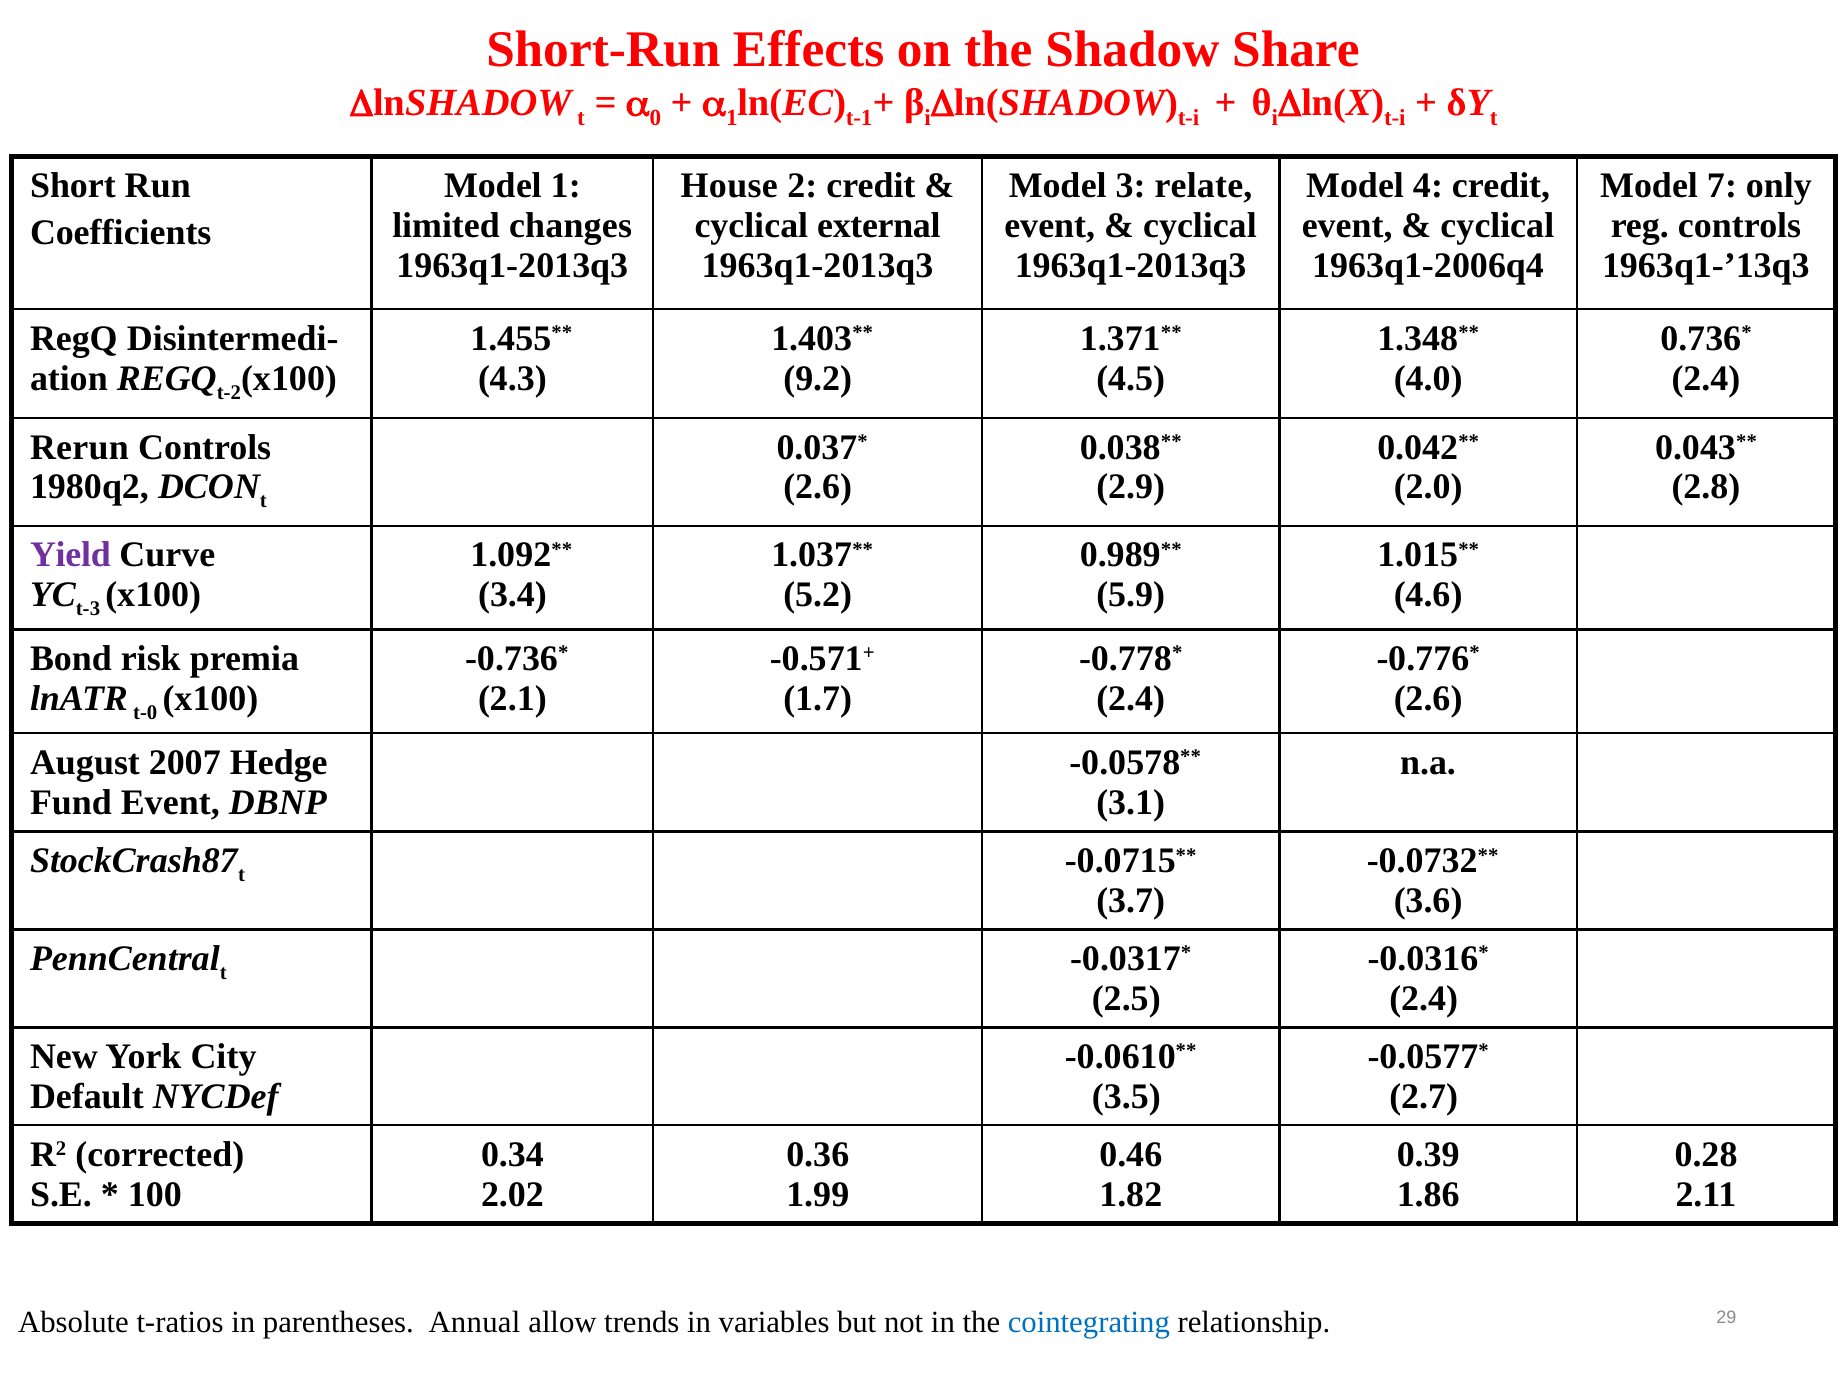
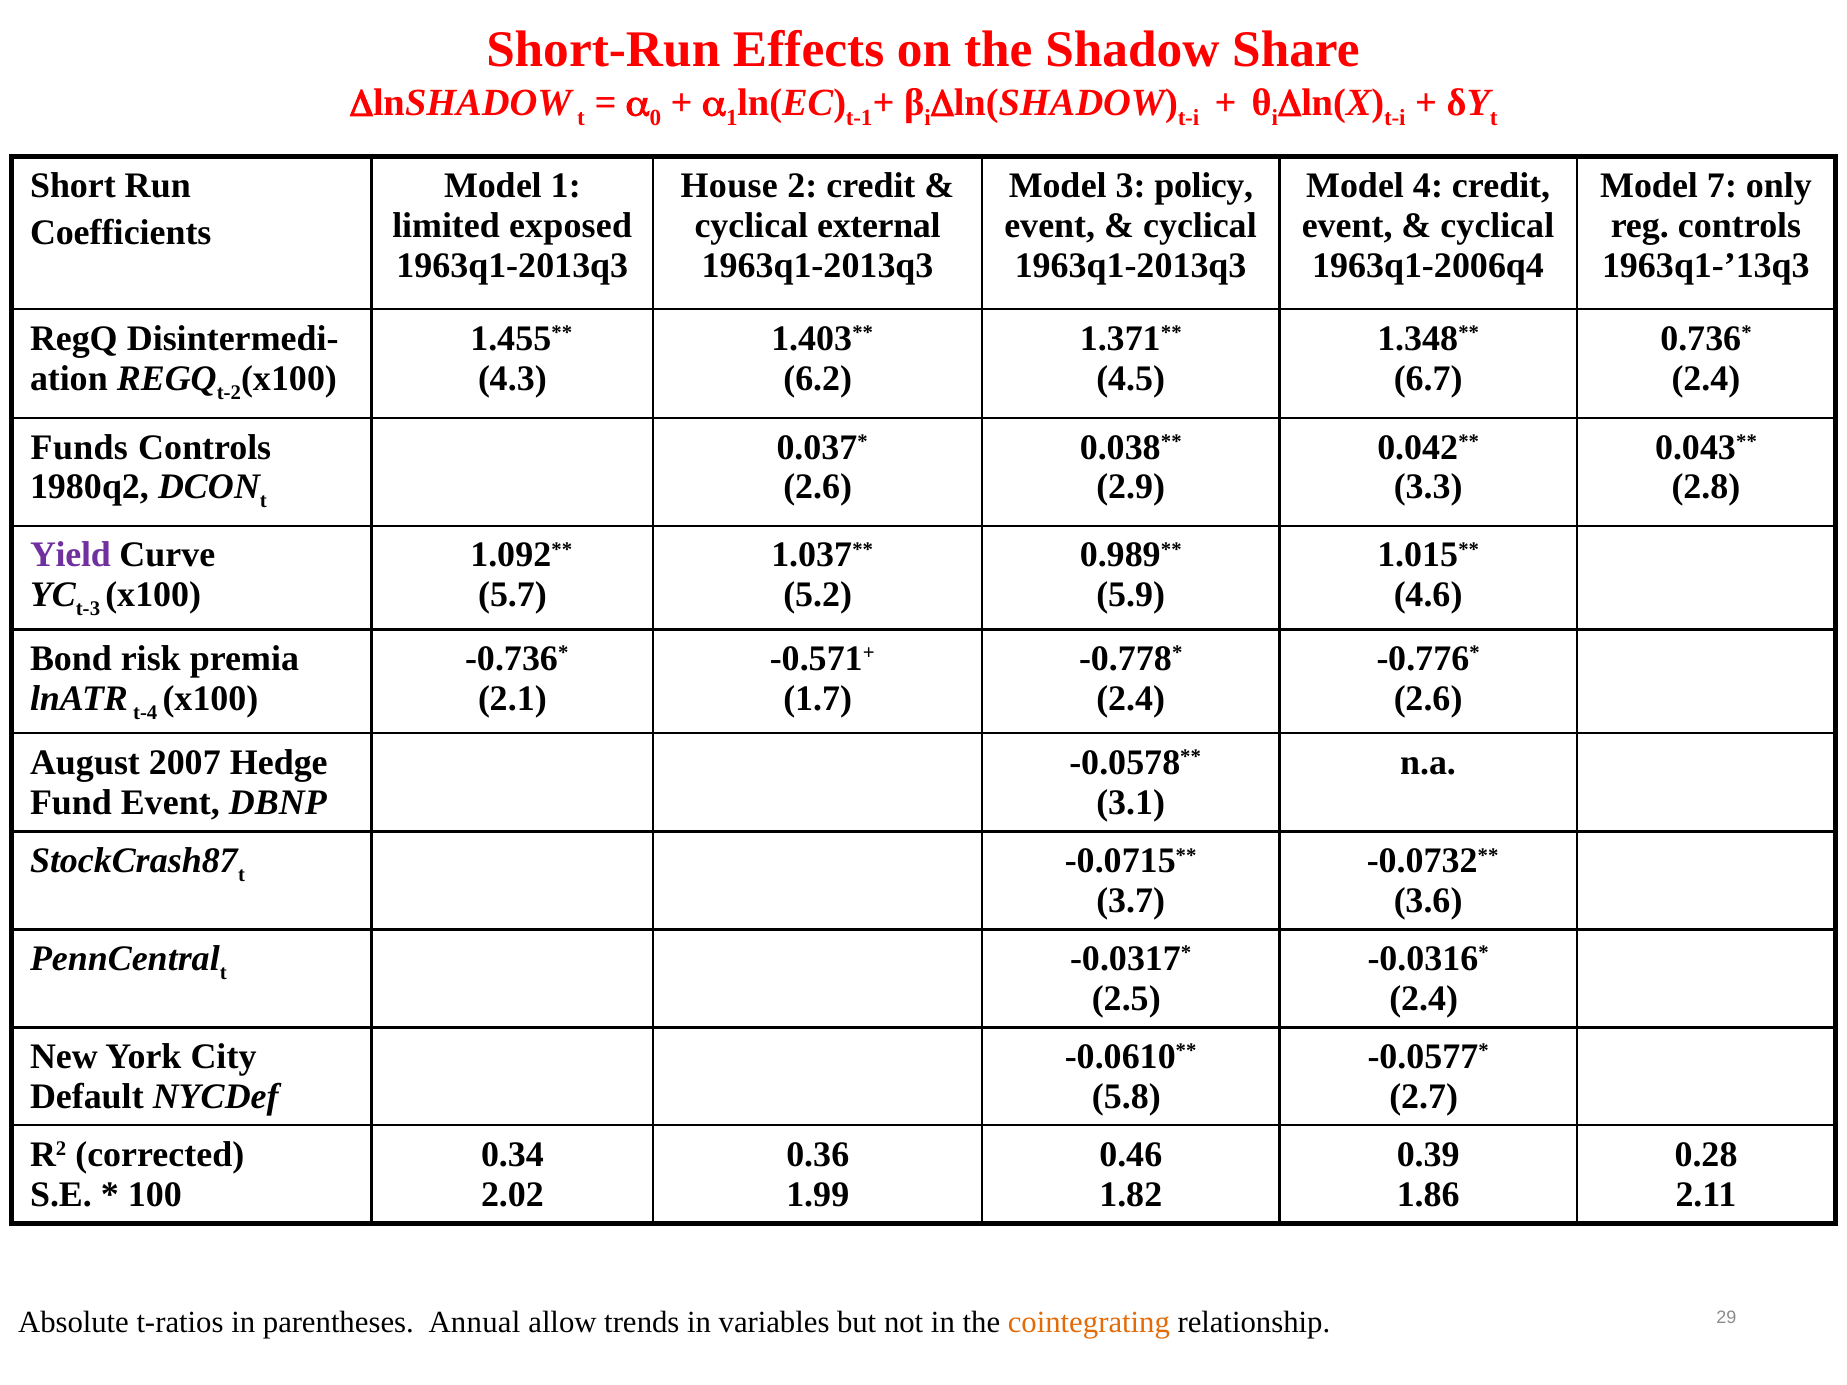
relate: relate -> policy
changes: changes -> exposed
9.2: 9.2 -> 6.2
4.0: 4.0 -> 6.7
Rerun: Rerun -> Funds
2.0: 2.0 -> 3.3
3.4: 3.4 -> 5.7
t-0: t-0 -> t-4
3.5: 3.5 -> 5.8
cointegrating colour: blue -> orange
